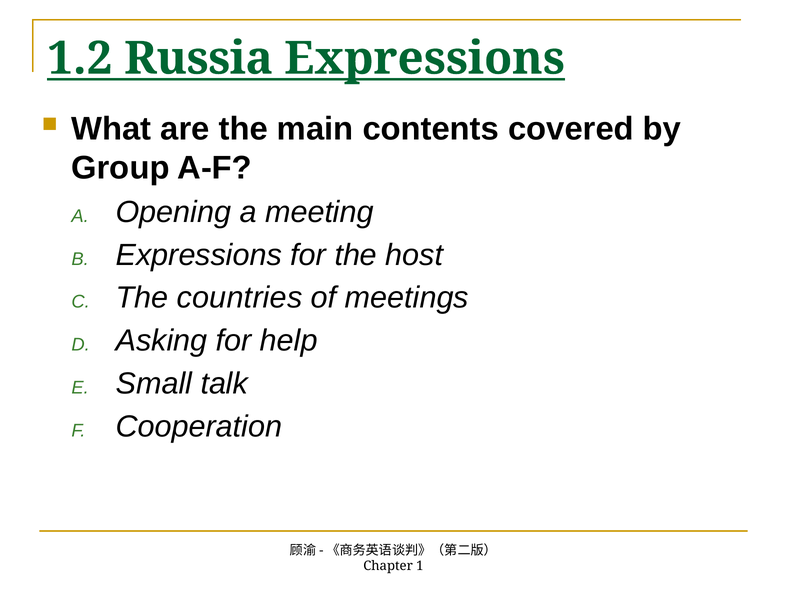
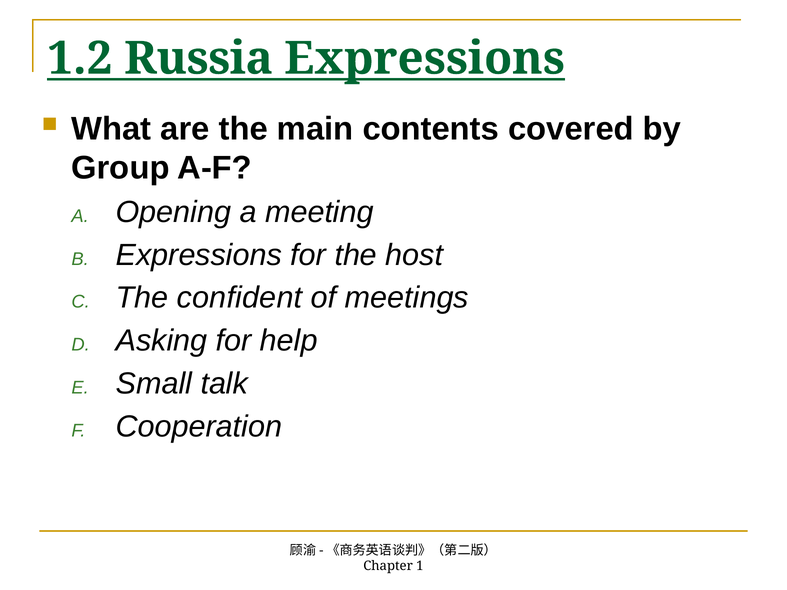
countries: countries -> confident
